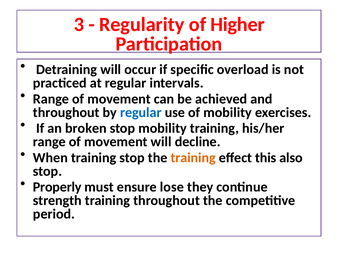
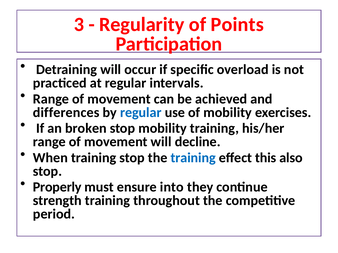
Higher: Higher -> Points
throughout at (66, 113): throughout -> differences
training at (193, 158) colour: orange -> blue
lose: lose -> into
